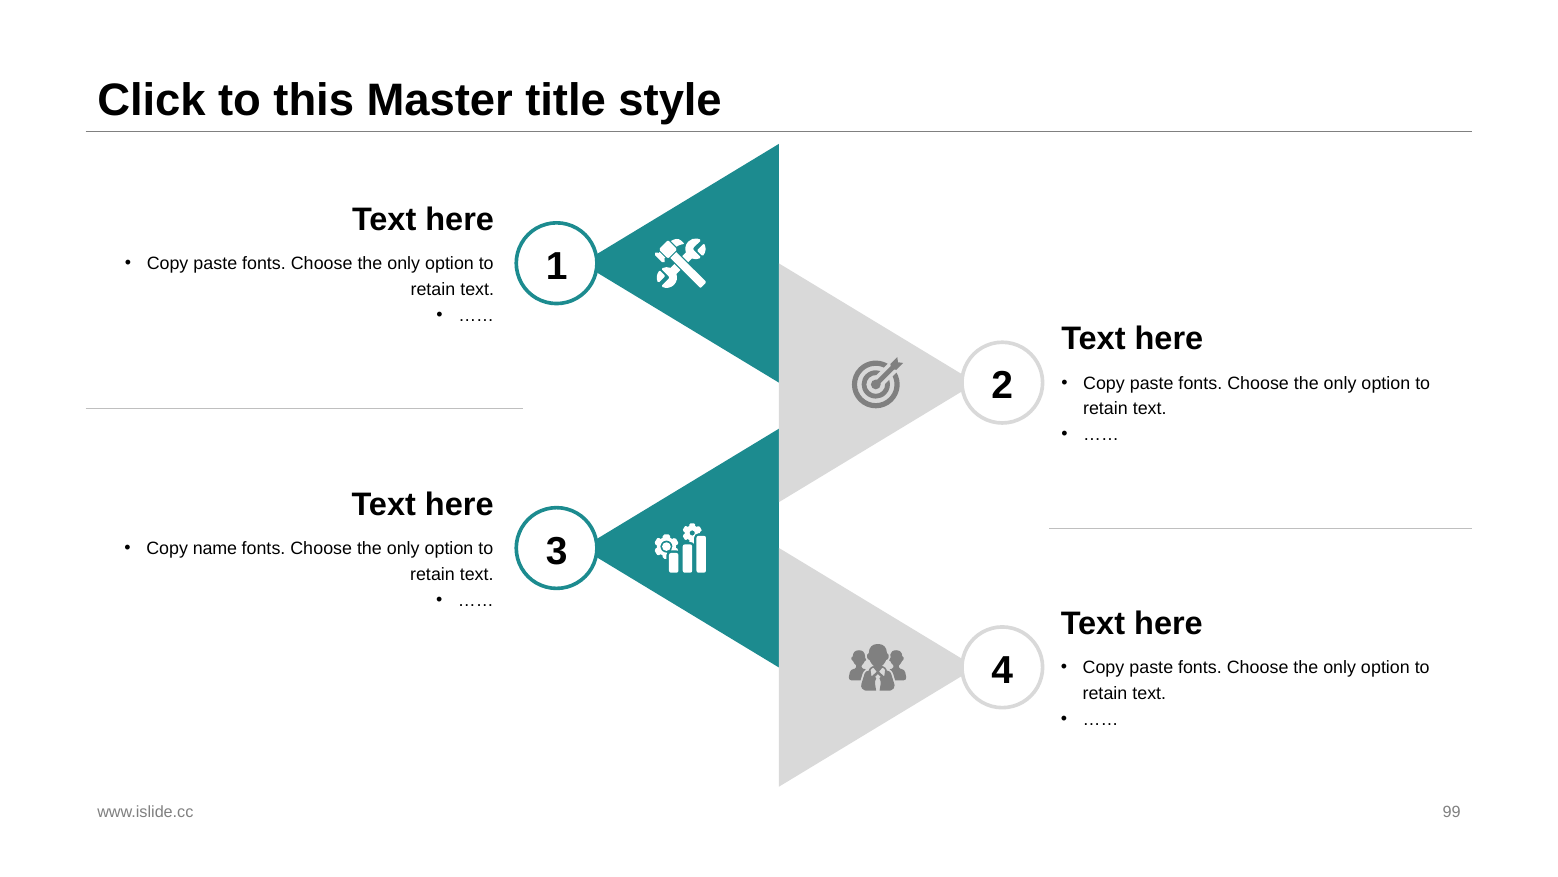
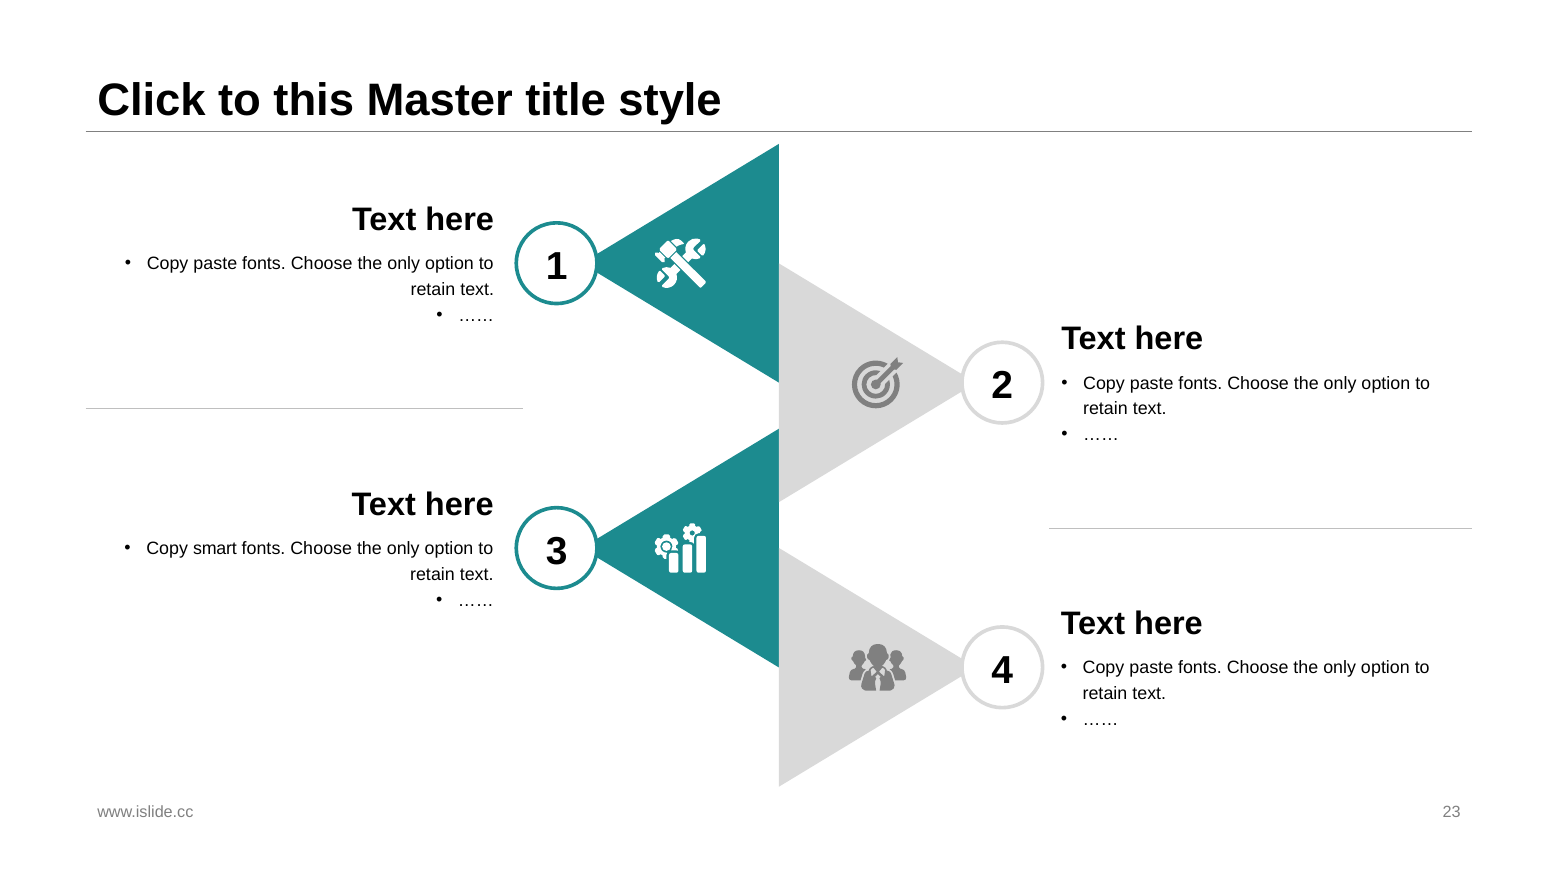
name: name -> smart
99: 99 -> 23
